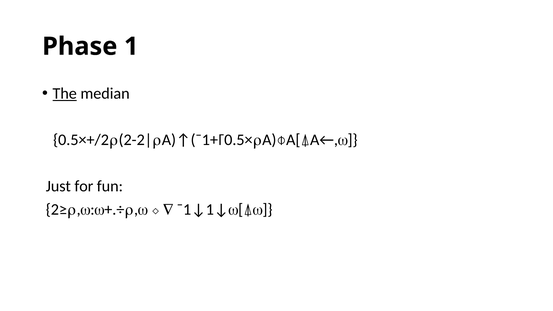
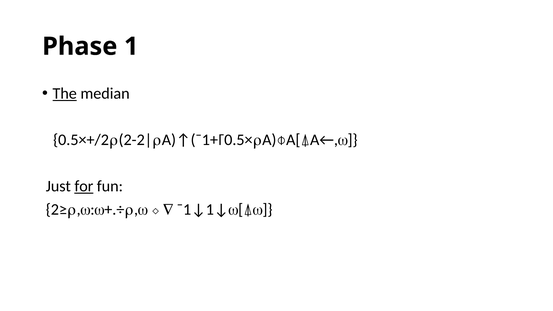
for underline: none -> present
